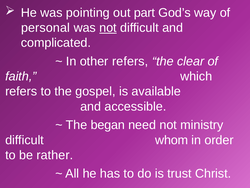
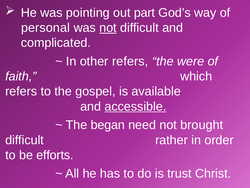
clear: clear -> were
accessible underline: none -> present
ministry: ministry -> brought
whom: whom -> rather
rather: rather -> efforts
